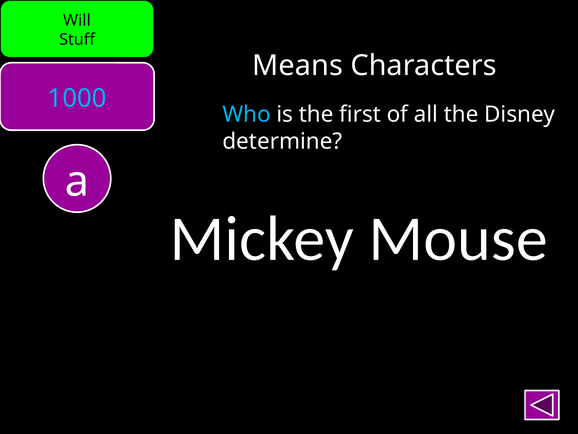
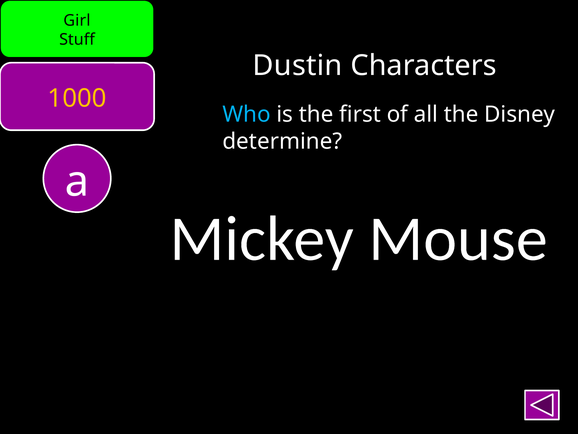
Will: Will -> Girl
Means: Means -> Dustin
1000 colour: light blue -> yellow
